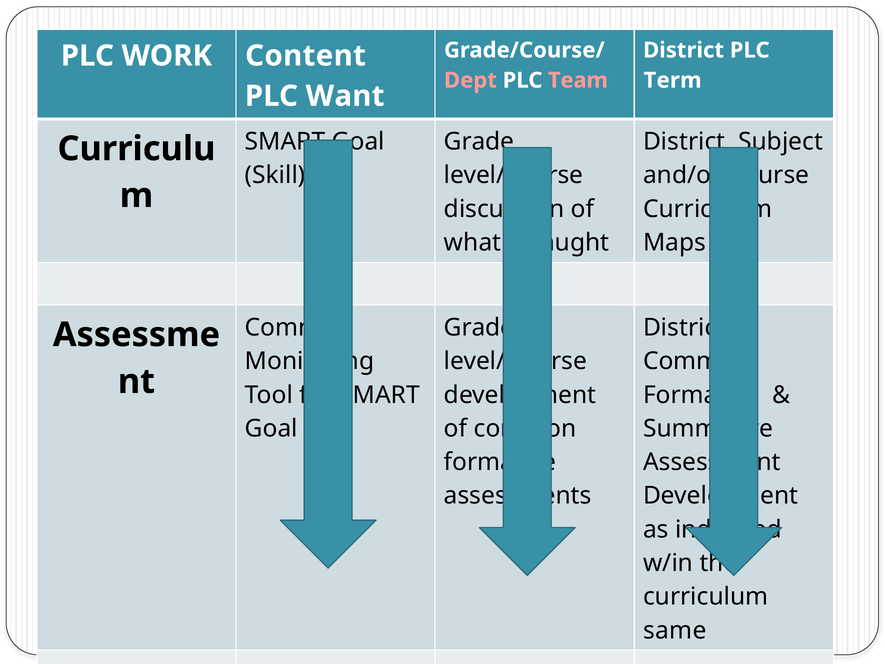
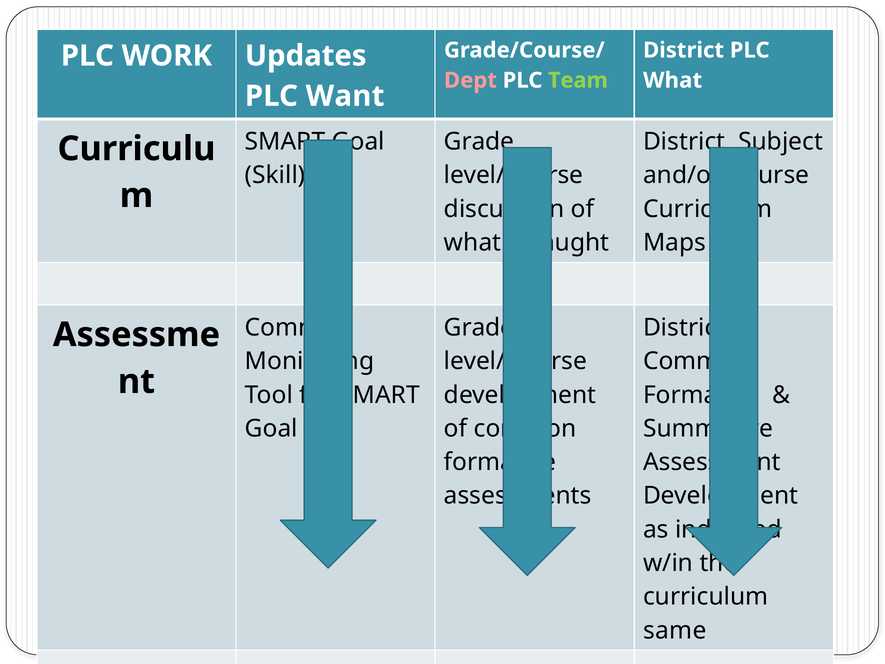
Content: Content -> Updates
Team colour: pink -> light green
Term at (673, 80): Term -> What
